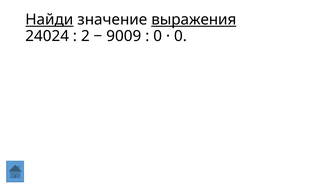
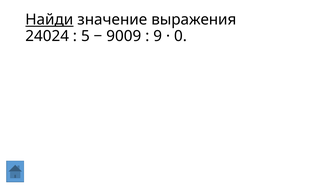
выражения underline: present -> none
2: 2 -> 5
0 at (158, 36): 0 -> 9
